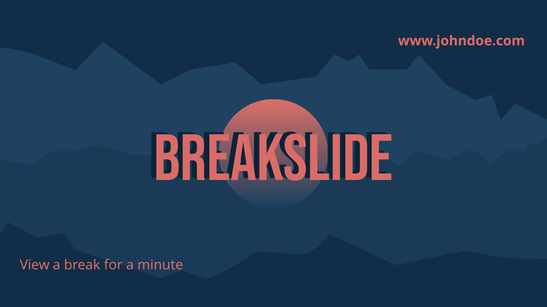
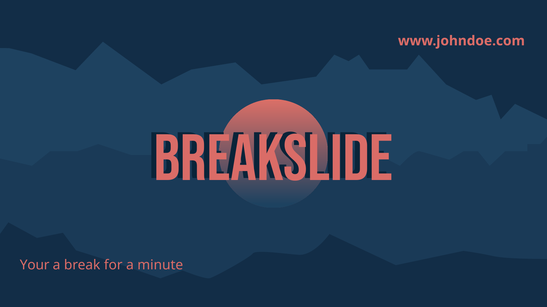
View: View -> Your
